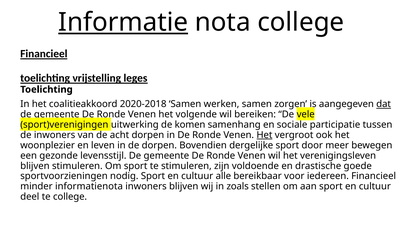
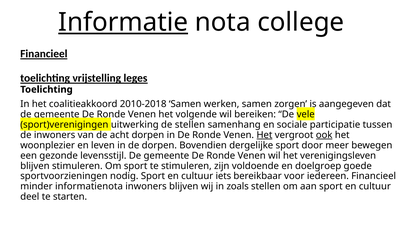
2020-2018: 2020-2018 -> 2010-2018
dat underline: present -> none
de komen: komen -> stellen
ook underline: none -> present
drastische: drastische -> doelgroep
alle: alle -> iets
te college: college -> starten
